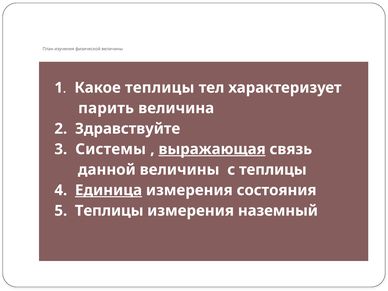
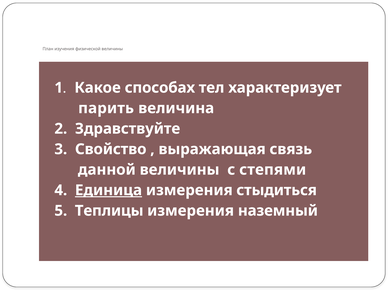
Какое теплицы: теплицы -> способах
Системы: Системы -> Свойство
выражающая underline: present -> none
с теплицы: теплицы -> степями
состояния: состояния -> стыдиться
